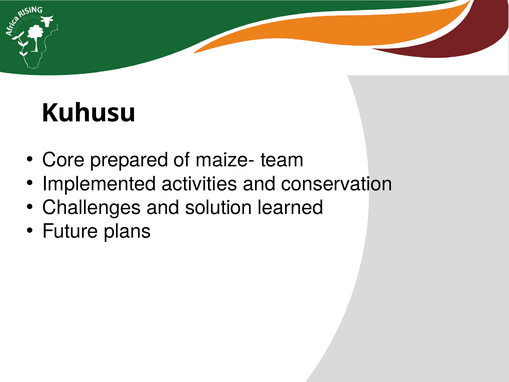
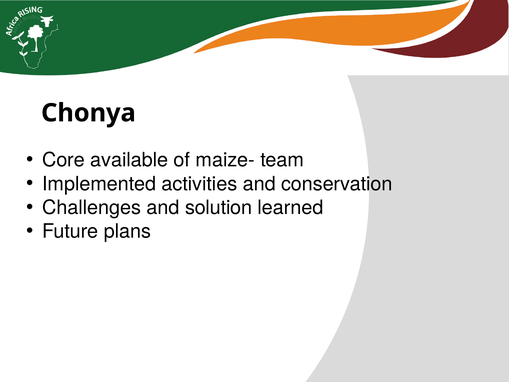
Kuhusu: Kuhusu -> Chonya
prepared: prepared -> available
